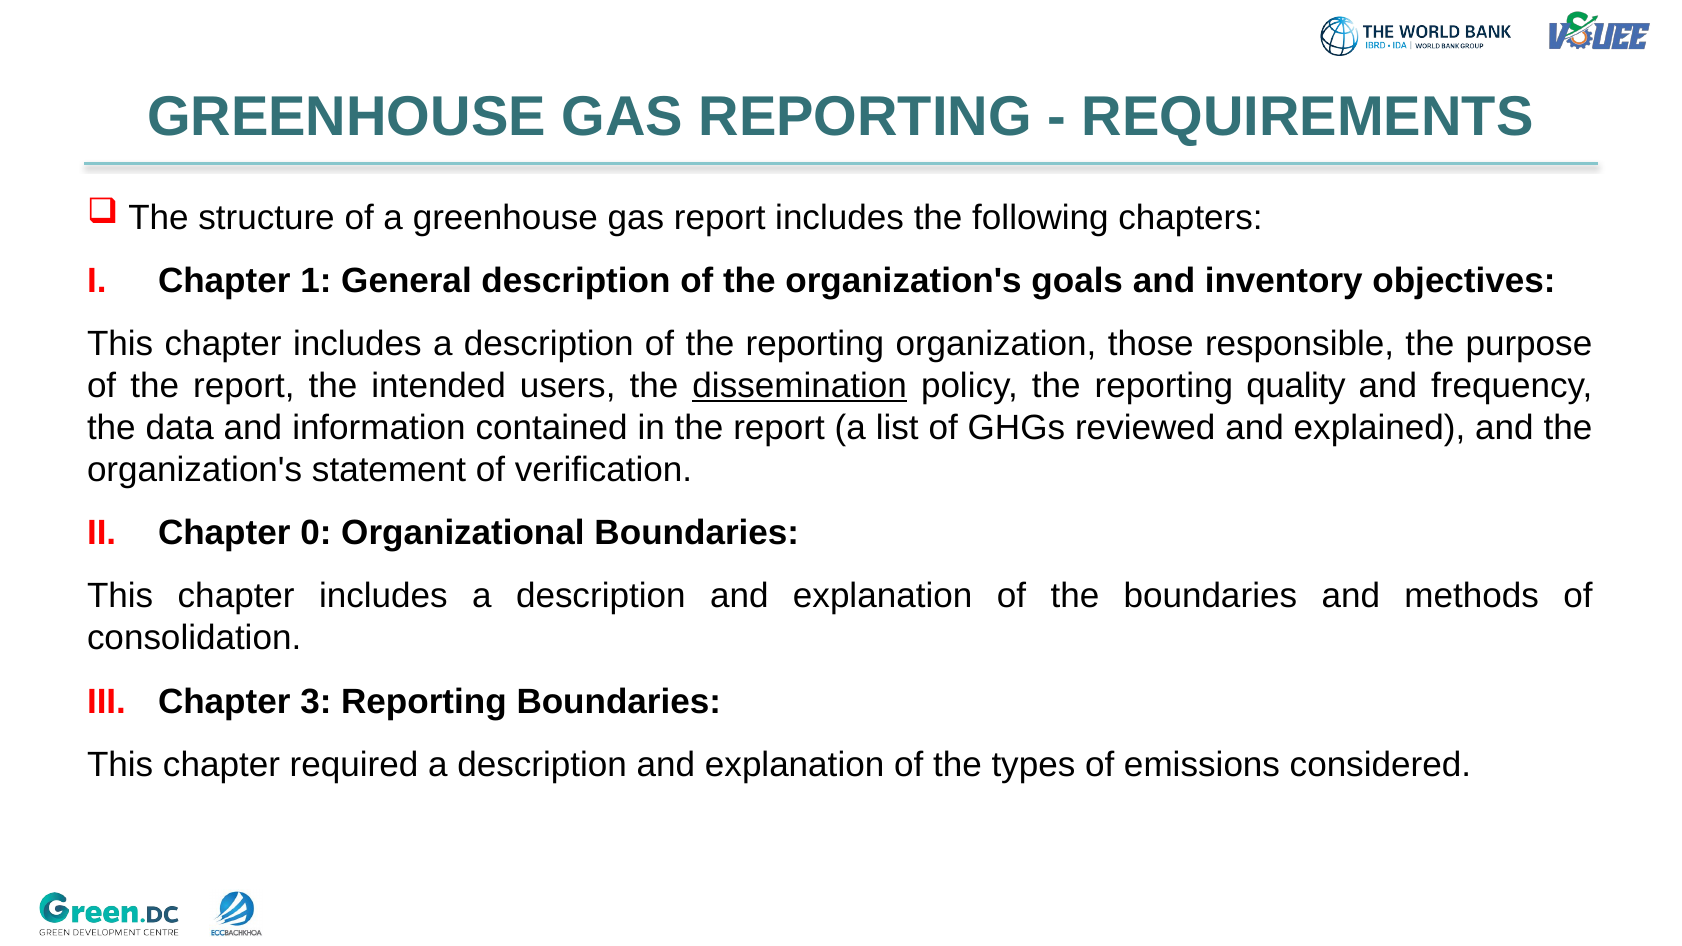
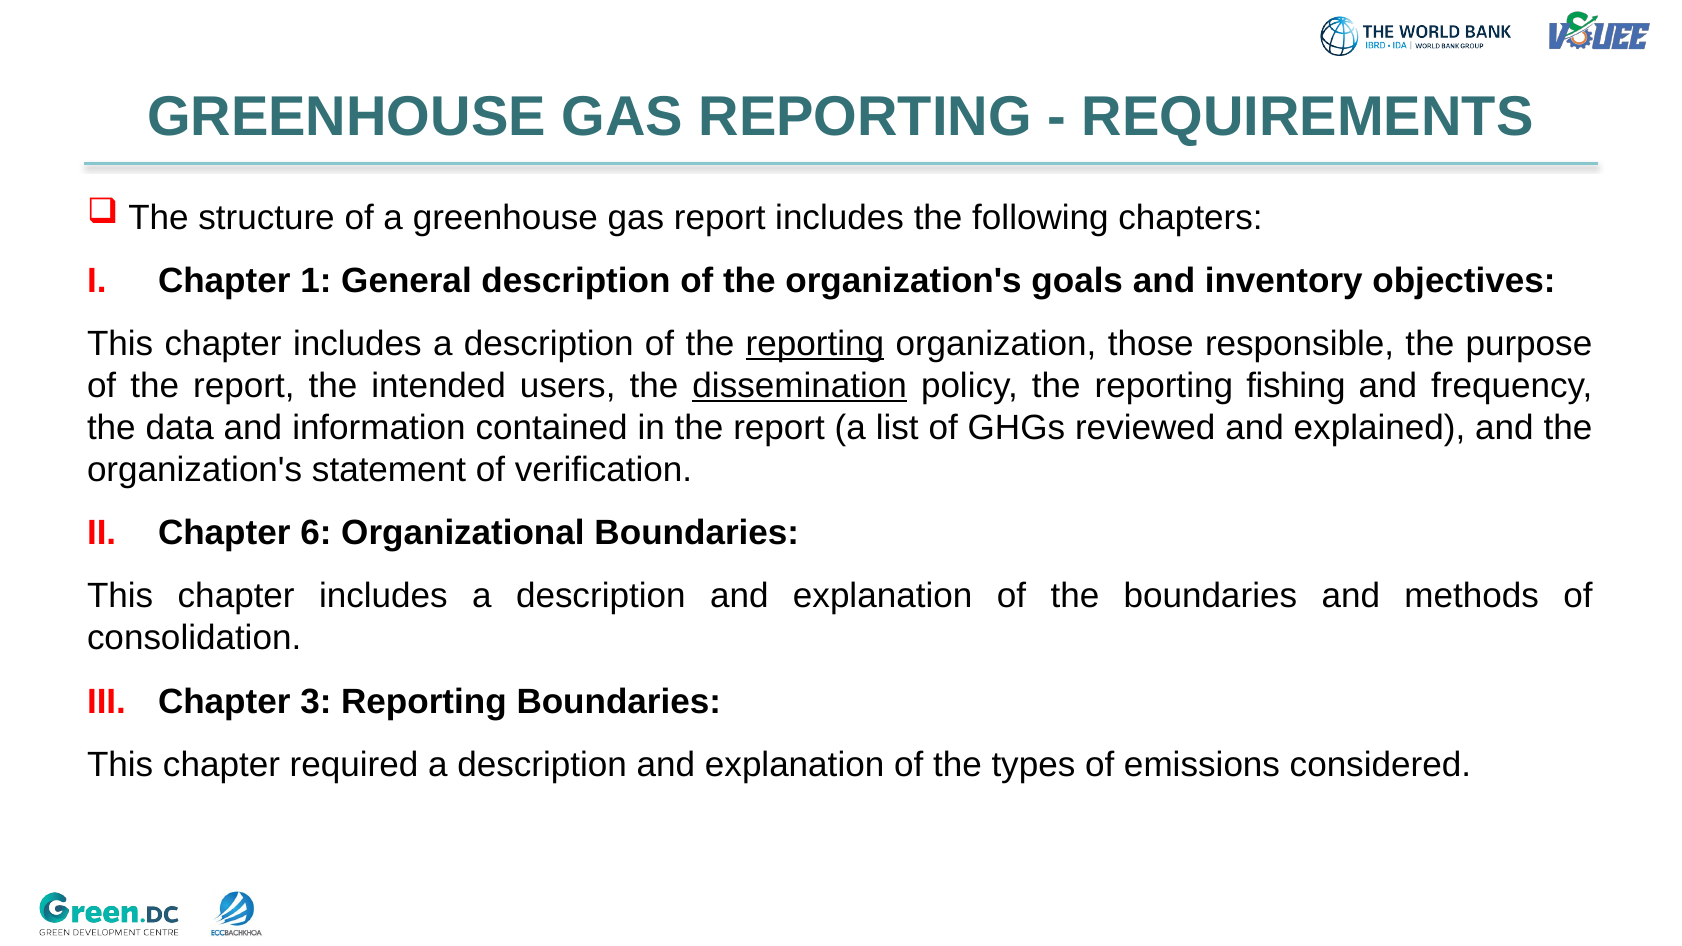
reporting at (815, 344) underline: none -> present
quality: quality -> fishing
0: 0 -> 6
